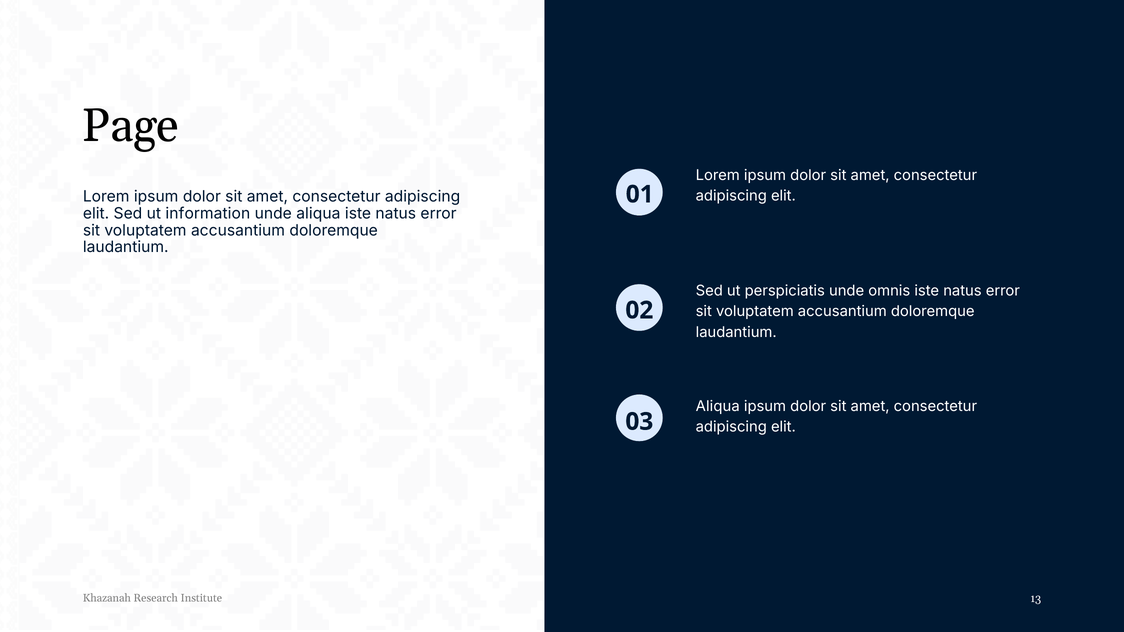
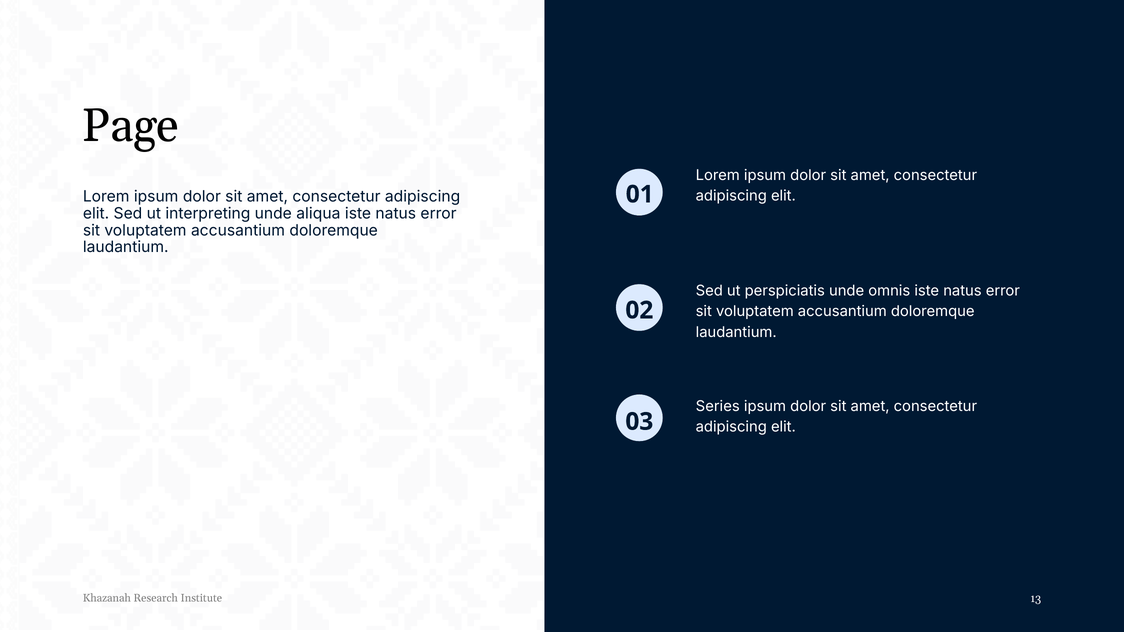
information: information -> interpreting
Aliqua at (718, 406): Aliqua -> Series
